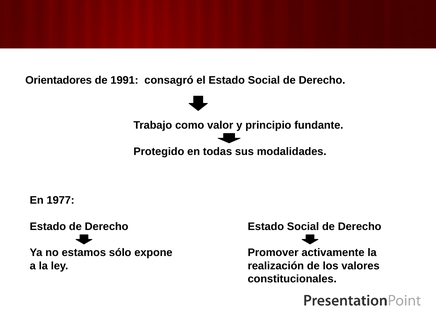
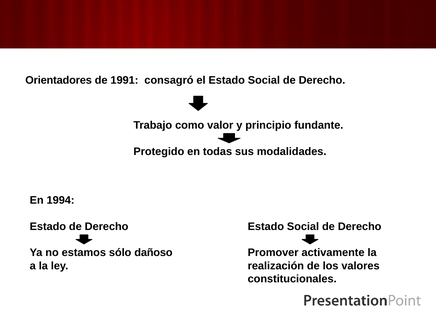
1977: 1977 -> 1994
expone: expone -> dañoso
